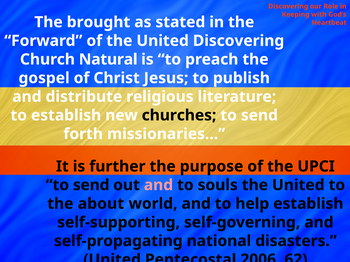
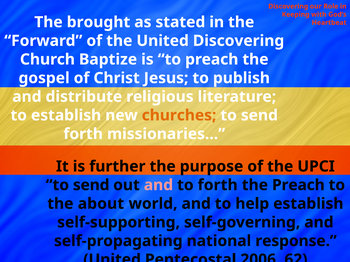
Natural: Natural -> Baptize
churches colour: black -> orange
to souls: souls -> forth
United at (298, 185): United -> Preach
disasters: disasters -> response
